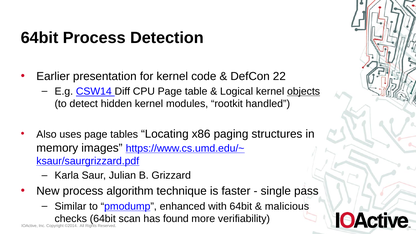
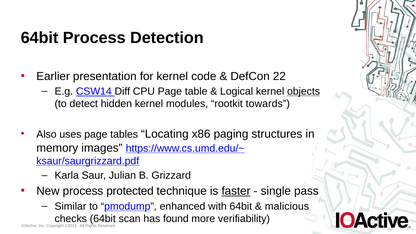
handled: handled -> towards
algorithm: algorithm -> protected
faster underline: none -> present
